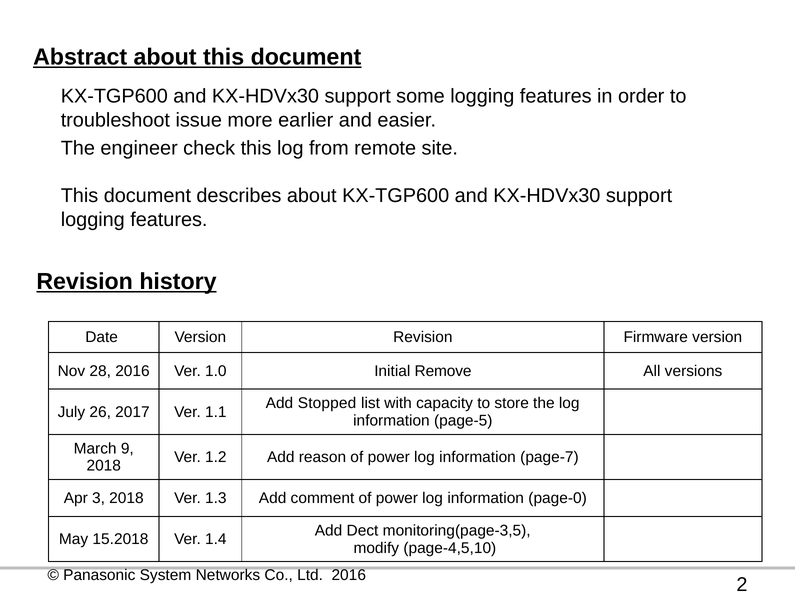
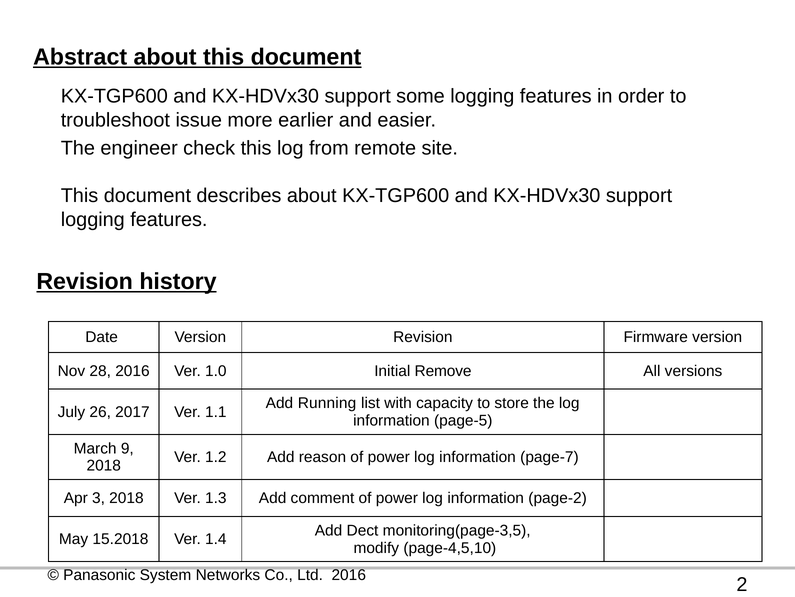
Stopped: Stopped -> Running
page-0: page-0 -> page-2
